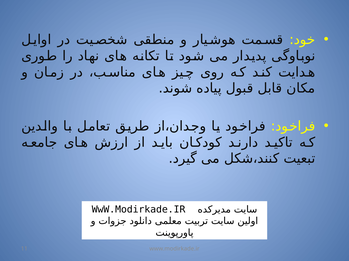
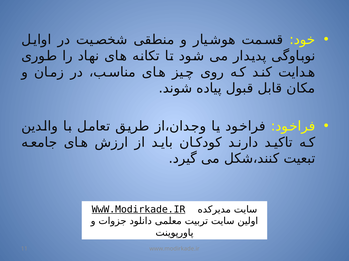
WwW.Modirkade.IR at (139, 210) underline: none -> present
